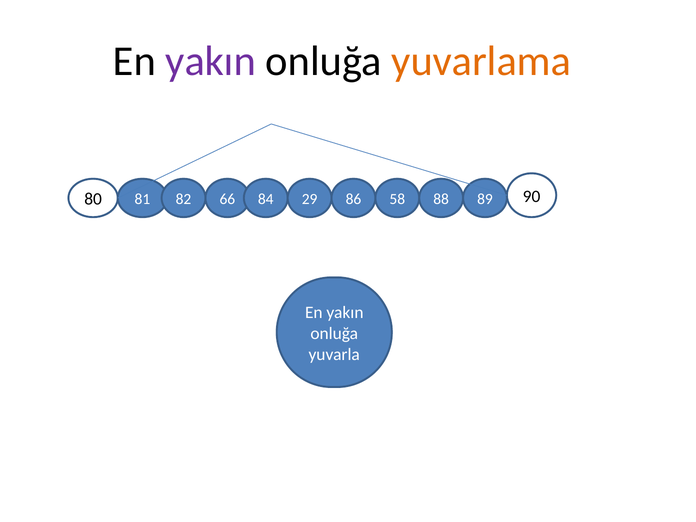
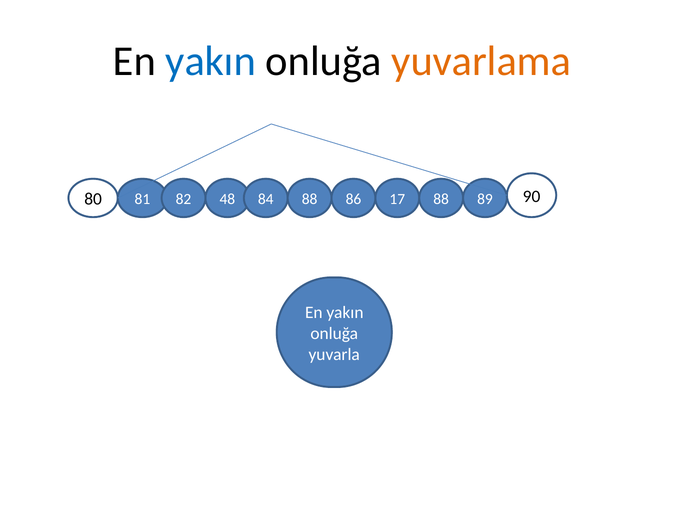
yakın at (211, 61) colour: purple -> blue
66: 66 -> 48
84 29: 29 -> 88
58: 58 -> 17
